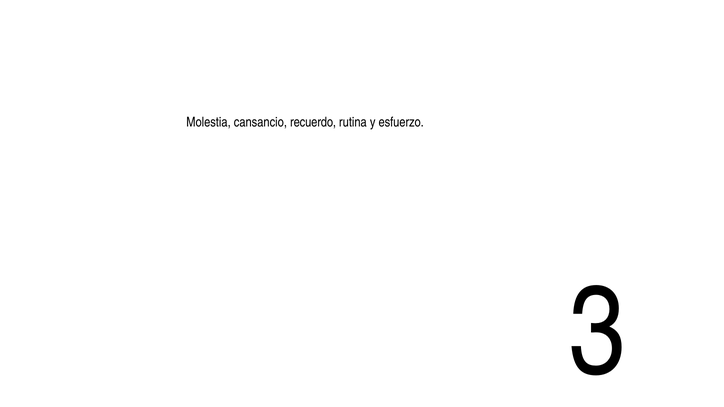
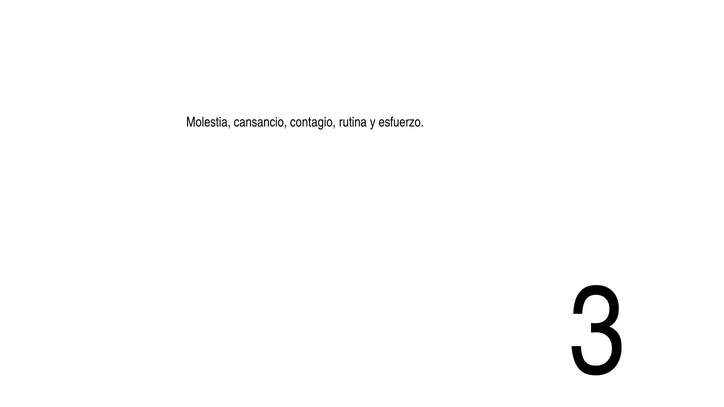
recuerdo: recuerdo -> contagio
